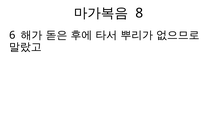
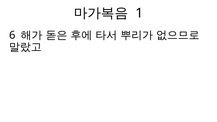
8: 8 -> 1
